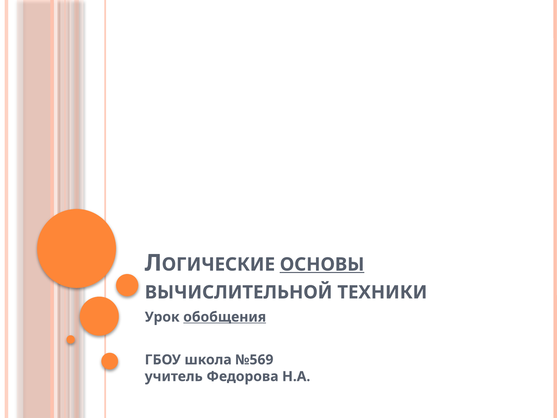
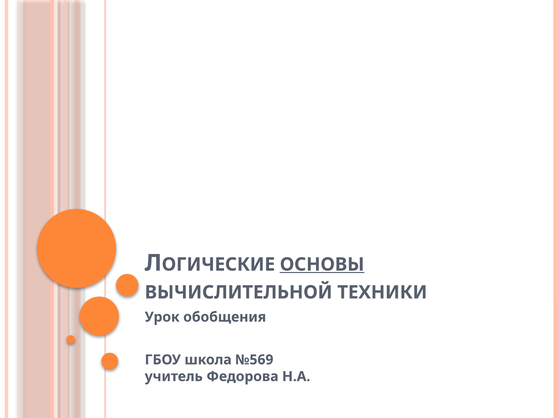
обобщения underline: present -> none
